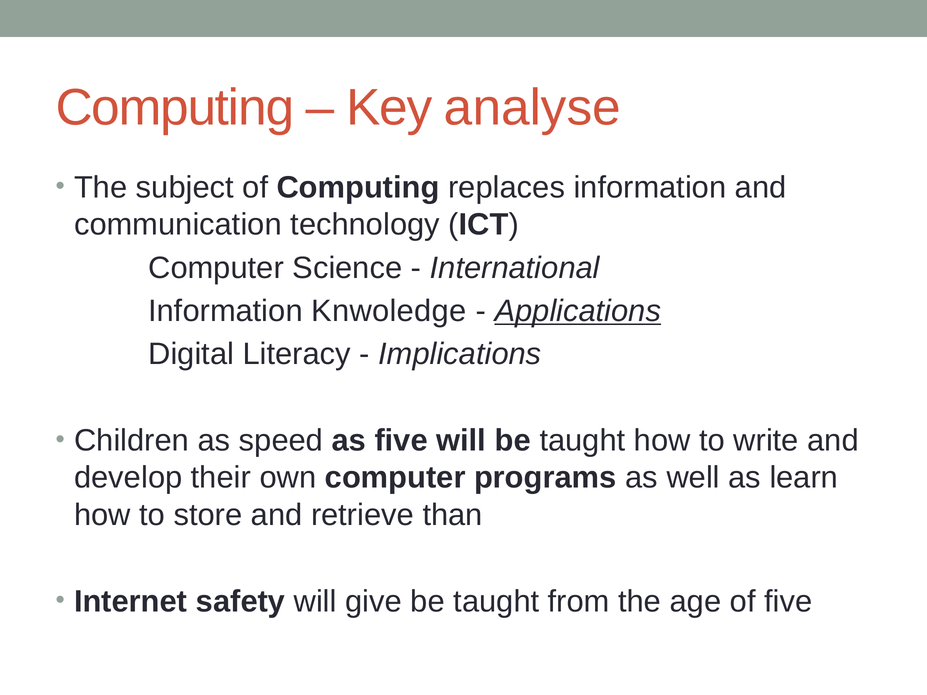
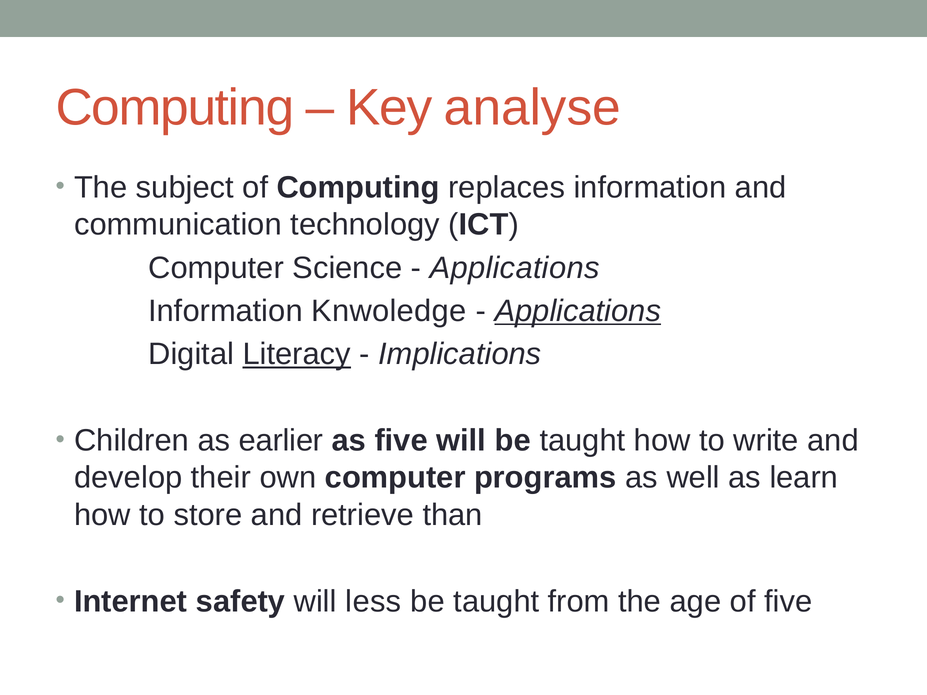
International at (515, 268): International -> Applications
Literacy underline: none -> present
speed: speed -> earlier
give: give -> less
